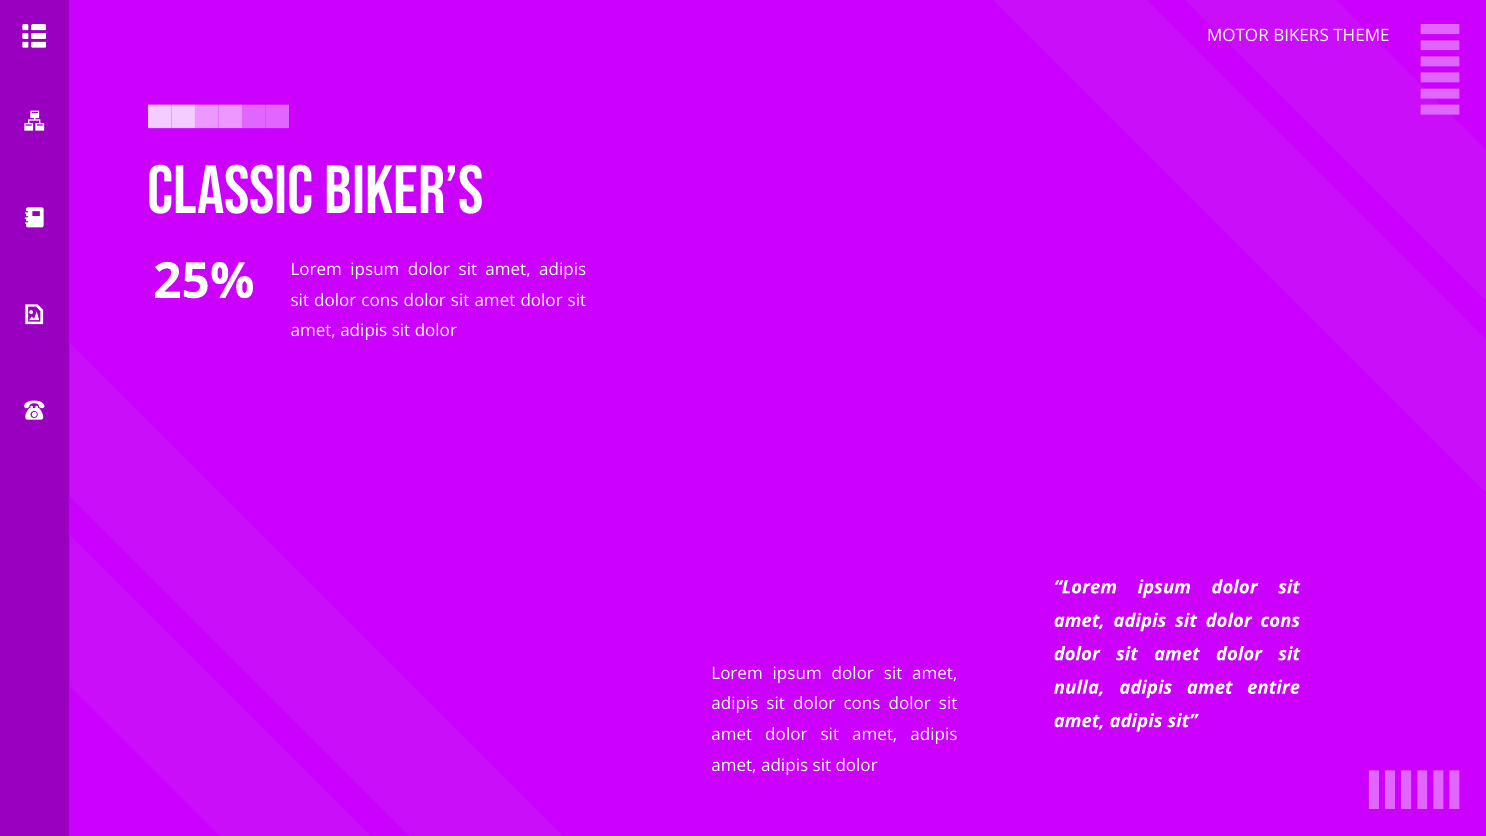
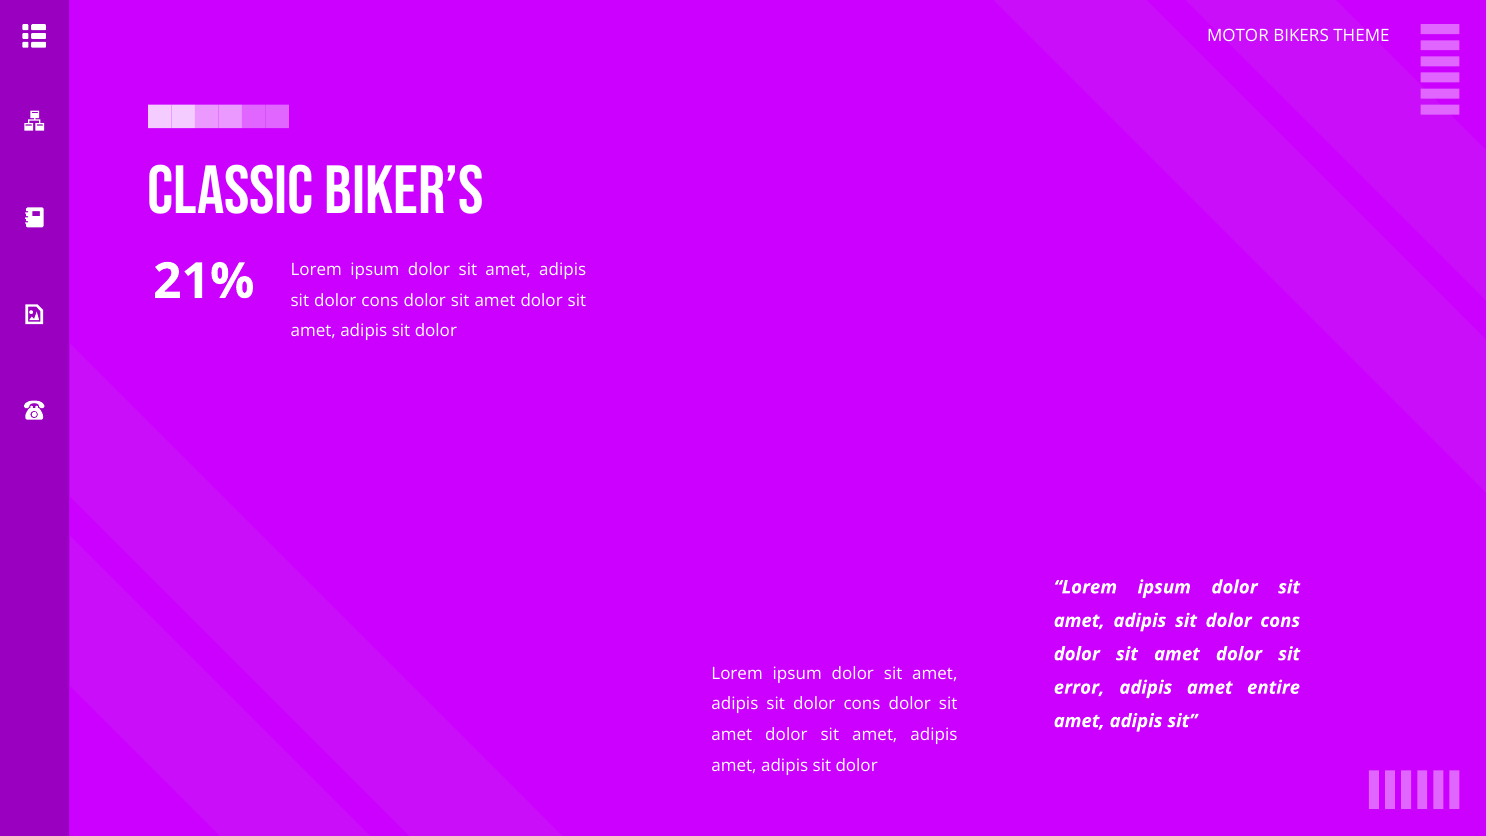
25%: 25% -> 21%
nulla: nulla -> error
